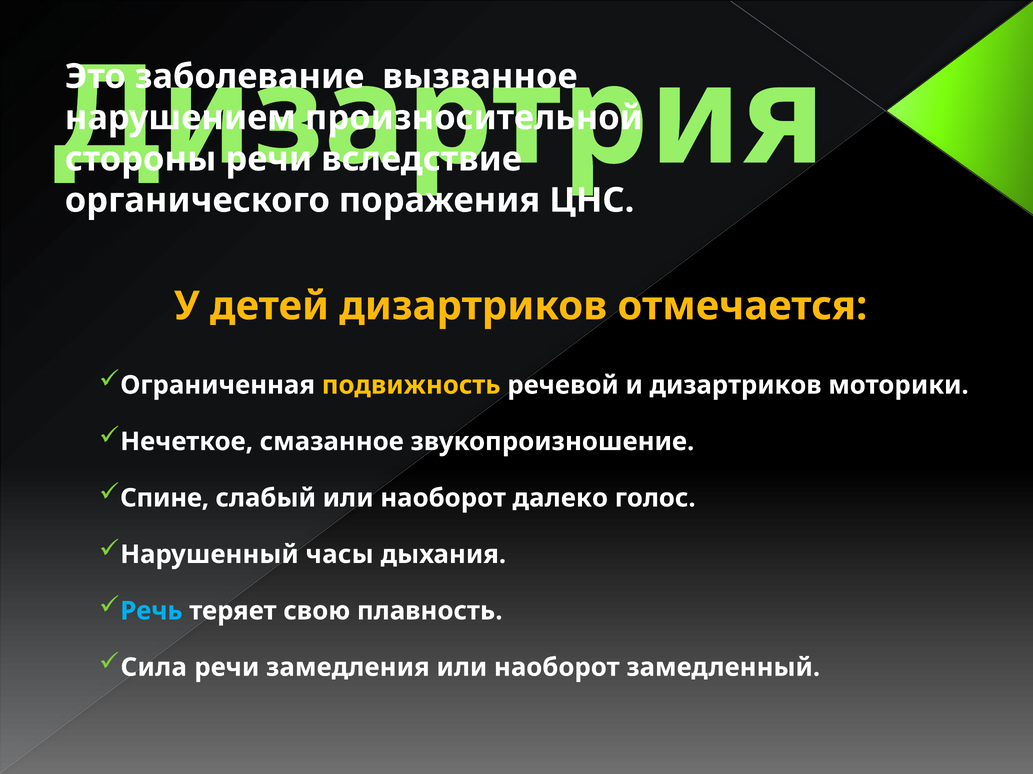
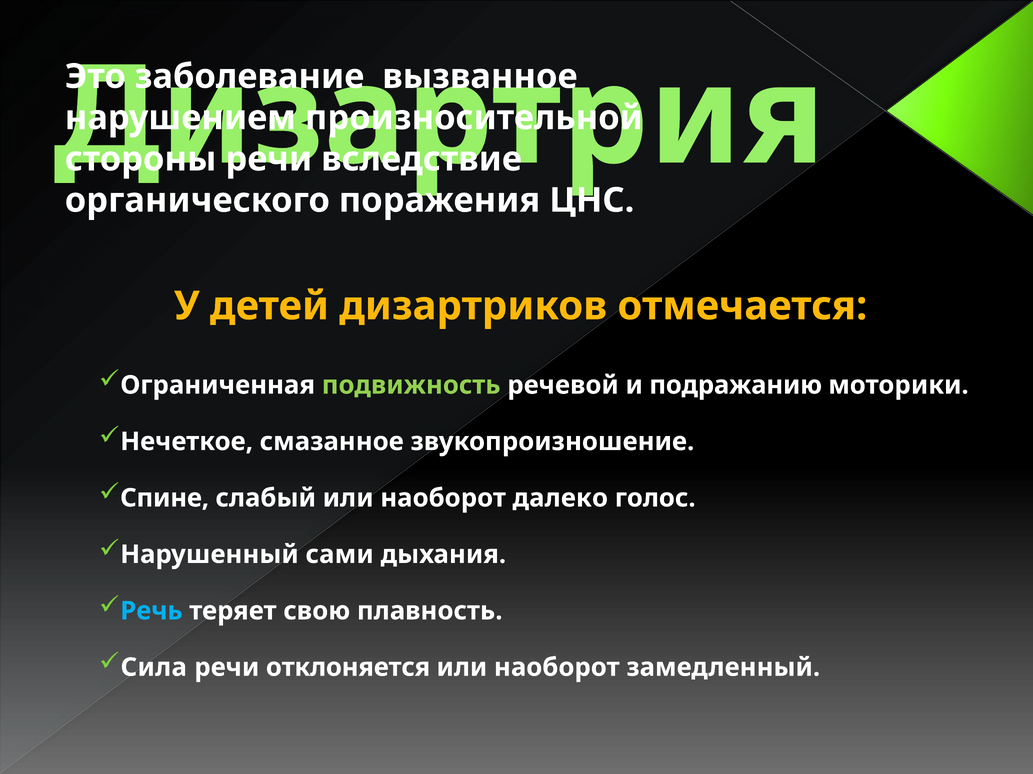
подвижность colour: yellow -> light green
и дизартриков: дизартриков -> подражанию
часы: часы -> сами
замедления: замедления -> отклоняется
